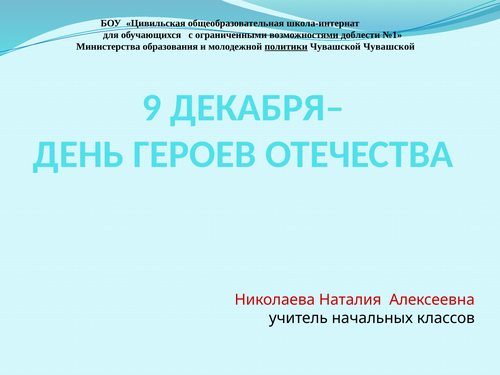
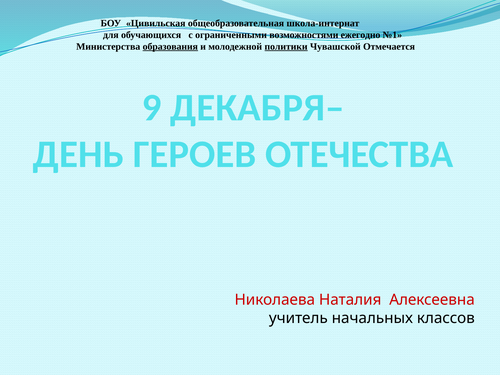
доблести: доблести -> ежегодно
образования underline: none -> present
Чувашской Чувашской: Чувашской -> Отмечается
